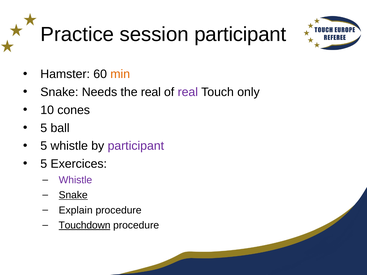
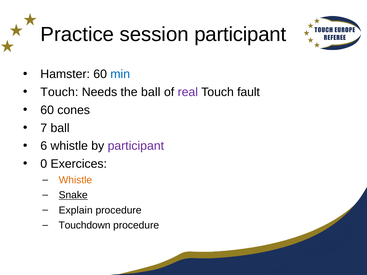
min colour: orange -> blue
Snake at (59, 92): Snake -> Touch
the real: real -> ball
only: only -> fault
10 at (47, 110): 10 -> 60
5 at (44, 128): 5 -> 7
5 at (44, 146): 5 -> 6
5 at (44, 164): 5 -> 0
Whistle at (75, 180) colour: purple -> orange
Touchdown underline: present -> none
